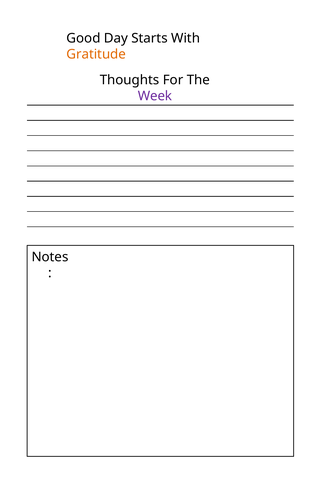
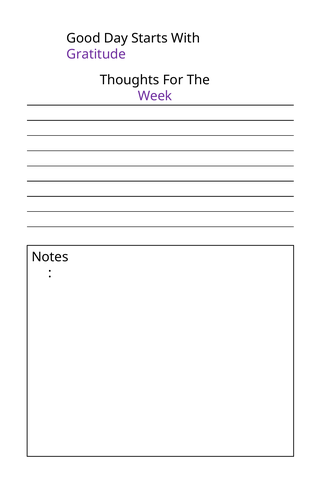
Gratitude colour: orange -> purple
